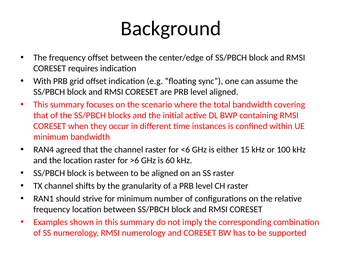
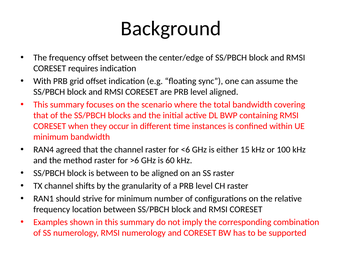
the location: location -> method
